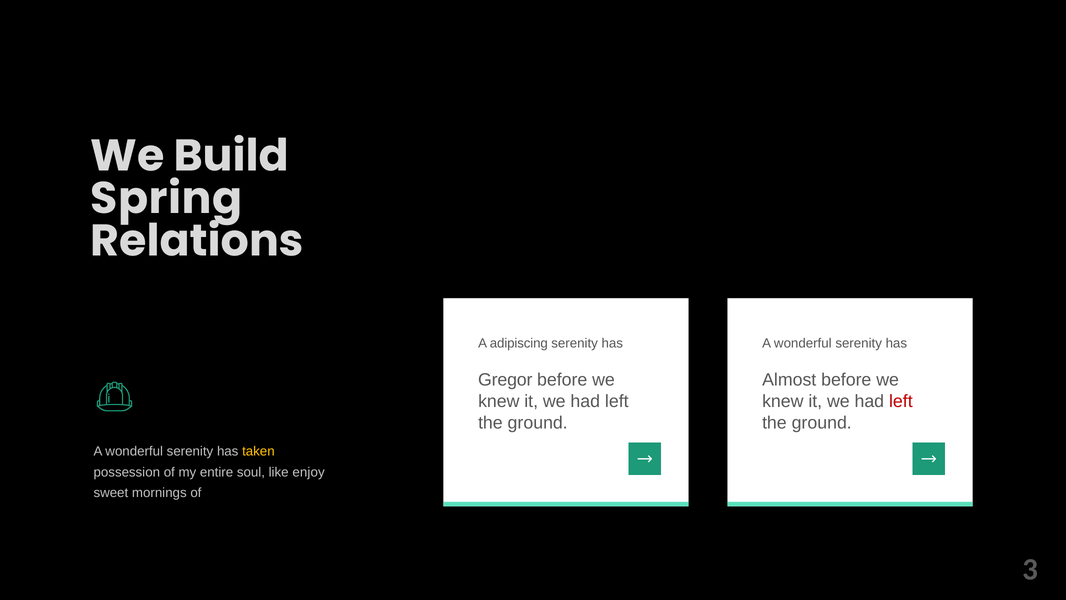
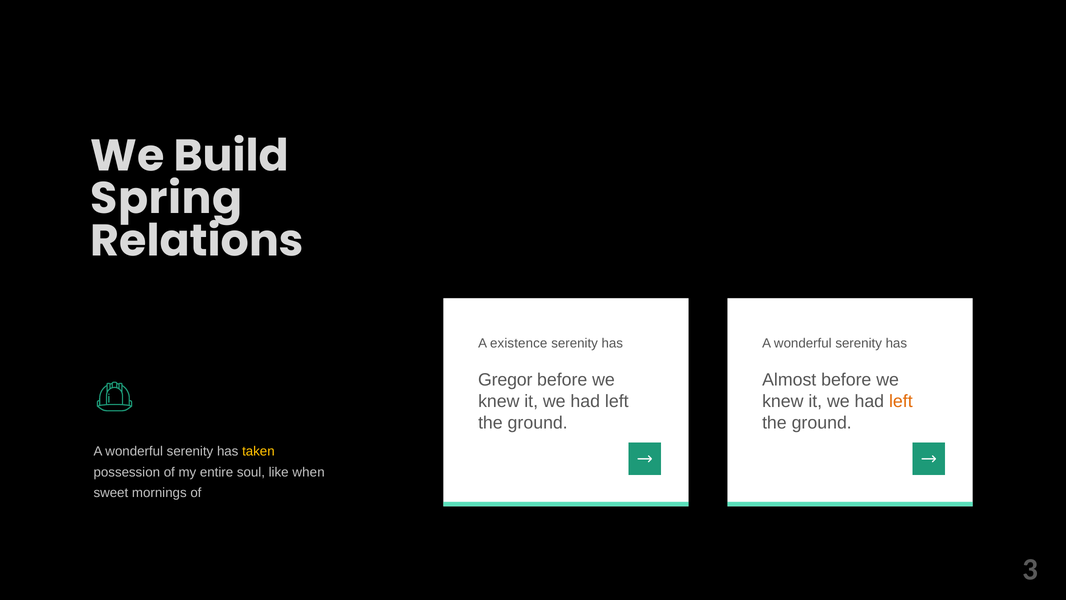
adipiscing: adipiscing -> existence
left at (901, 401) colour: red -> orange
enjoy: enjoy -> when
